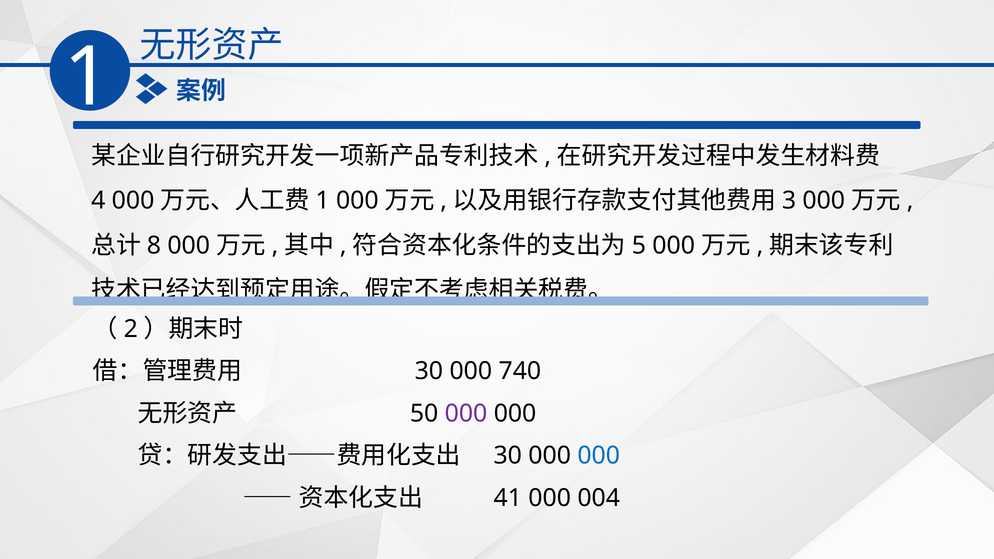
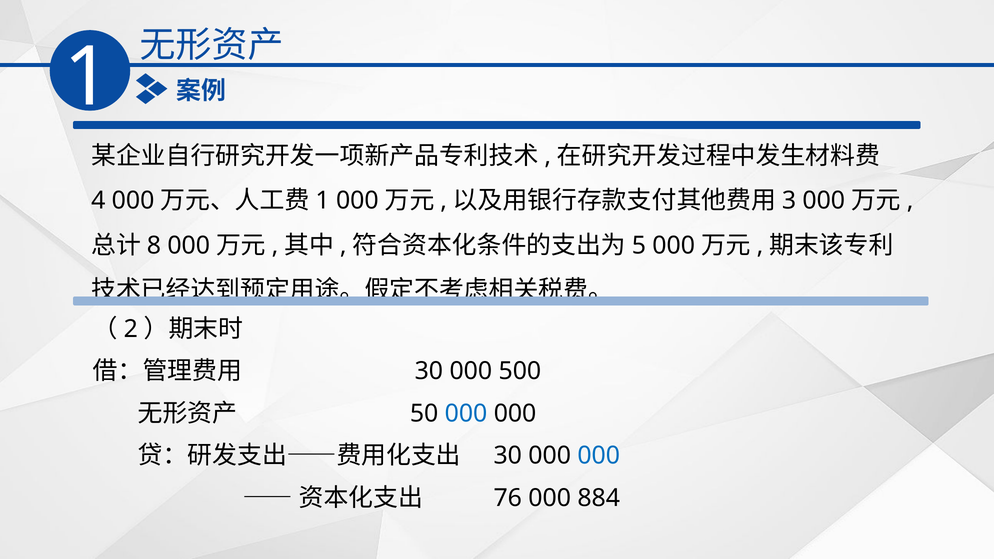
740: 740 -> 500
000 at (466, 414) colour: purple -> blue
41: 41 -> 76
004: 004 -> 884
